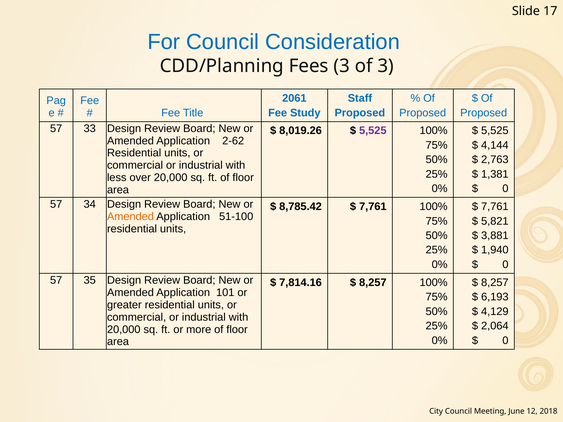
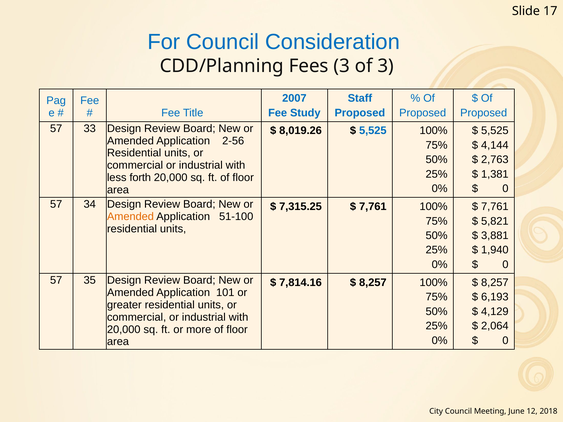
2061: 2061 -> 2007
5,525 at (373, 131) colour: purple -> blue
2-62: 2-62 -> 2-56
over: over -> forth
8,785.42: 8,785.42 -> 7,315.25
